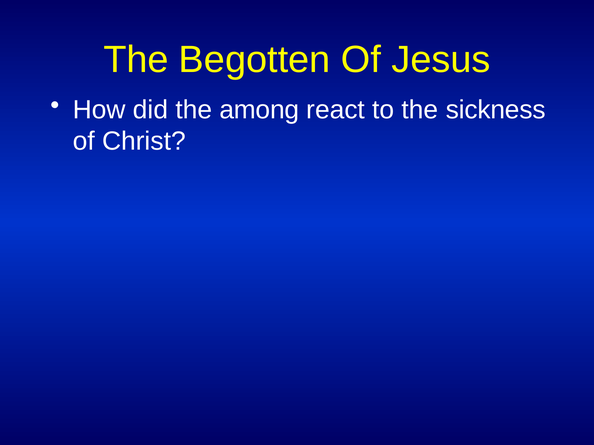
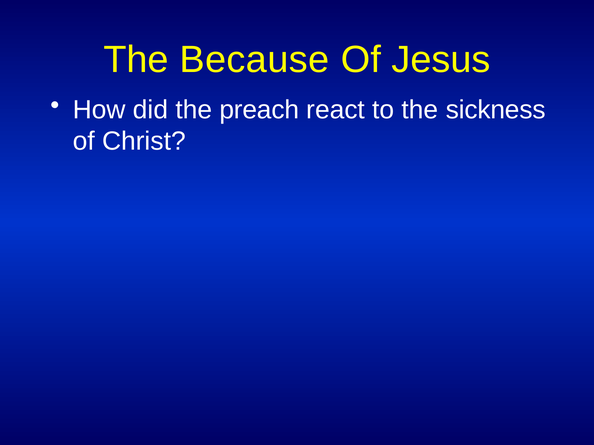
Begotten: Begotten -> Because
among: among -> preach
